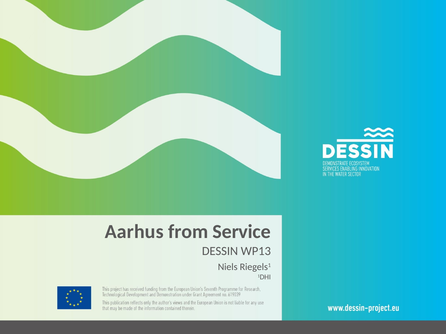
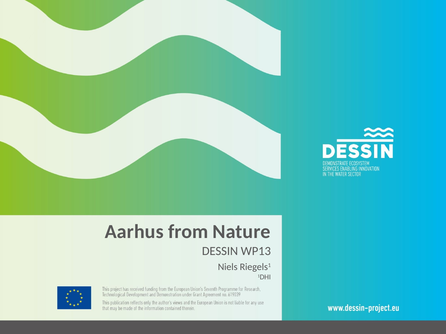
Service: Service -> Nature
